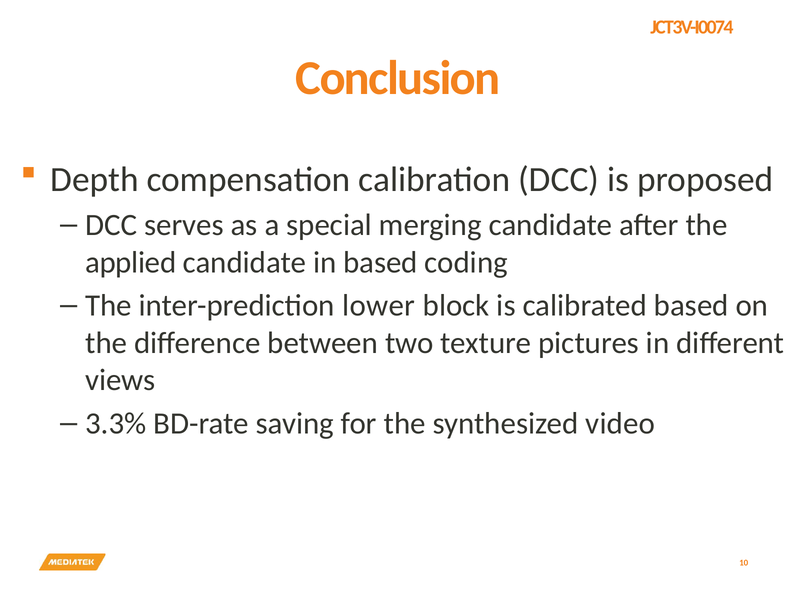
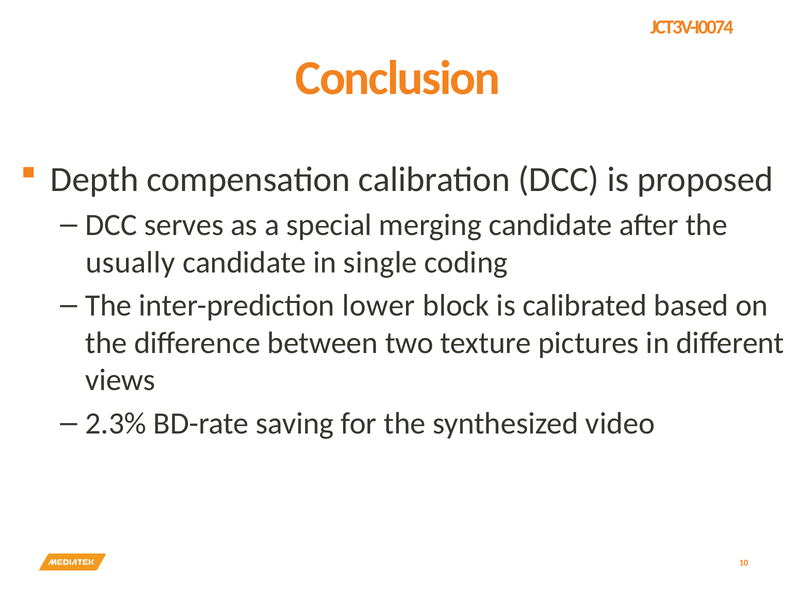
applied: applied -> usually
in based: based -> single
3.3%: 3.3% -> 2.3%
